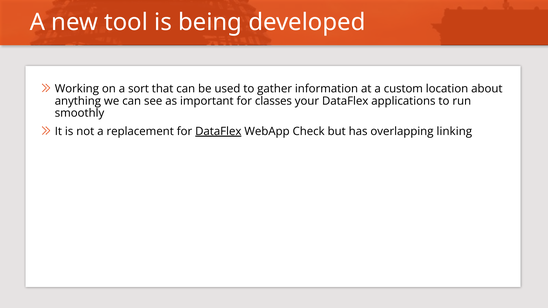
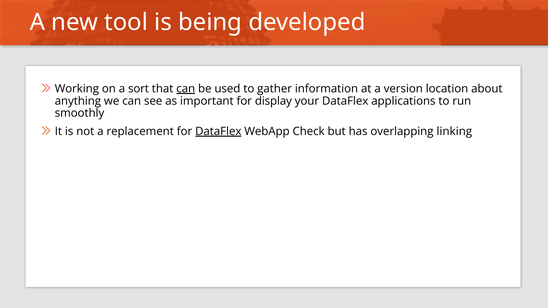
can at (186, 89) underline: none -> present
custom: custom -> version
classes: classes -> display
